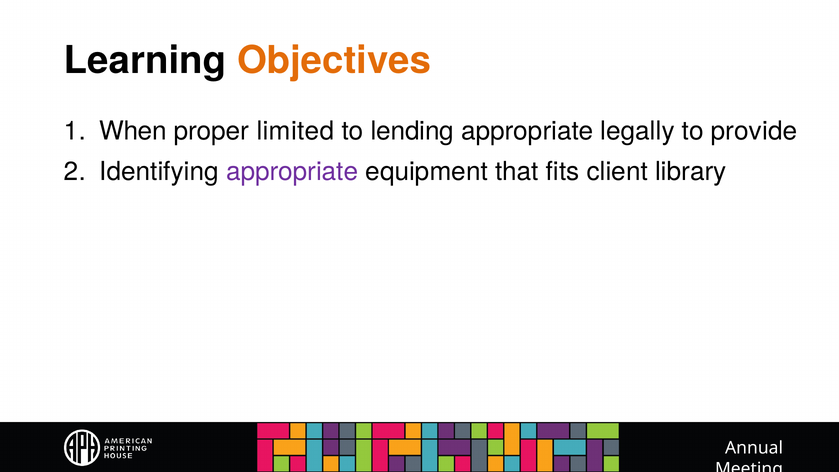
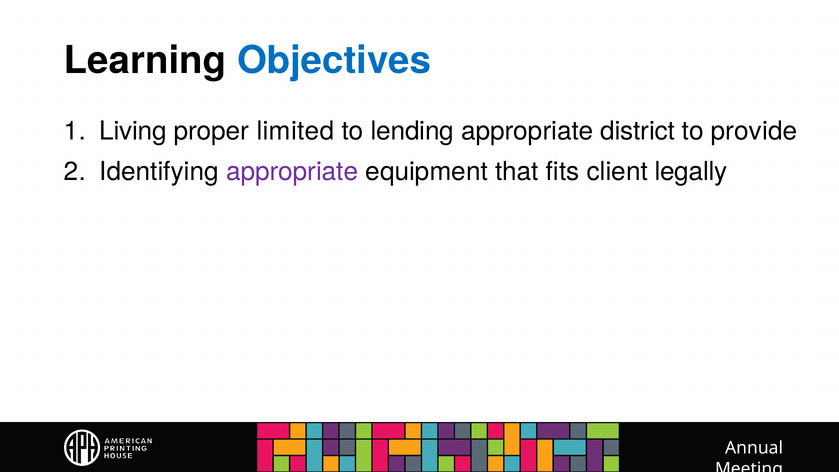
Objectives colour: orange -> blue
When: When -> Living
legally: legally -> district
library: library -> legally
